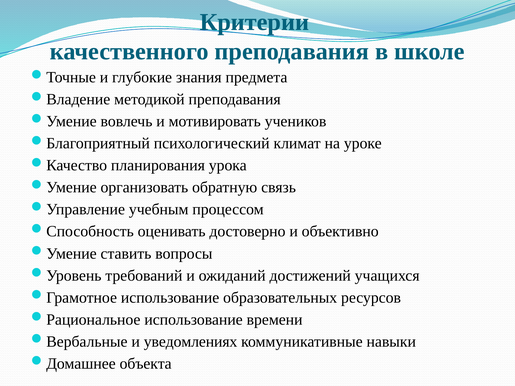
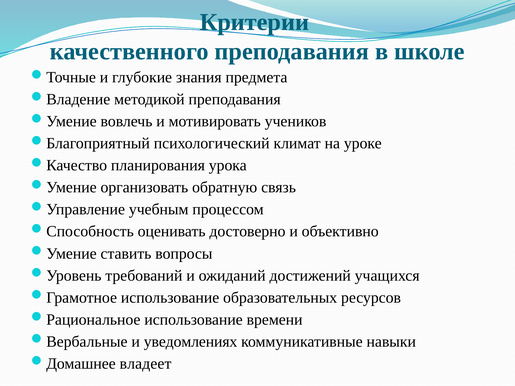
объекта: объекта -> владеет
